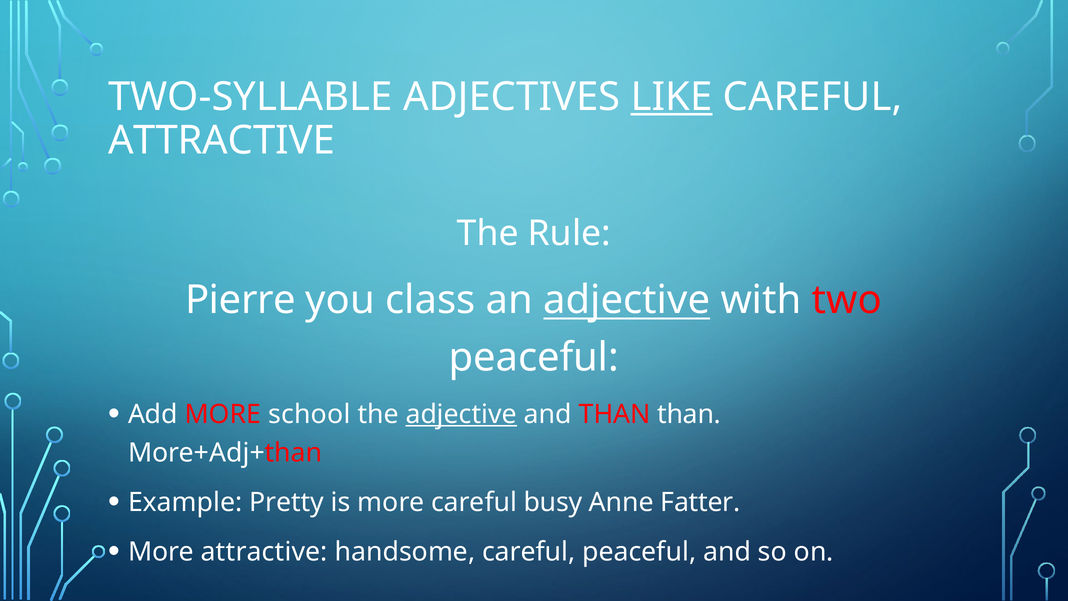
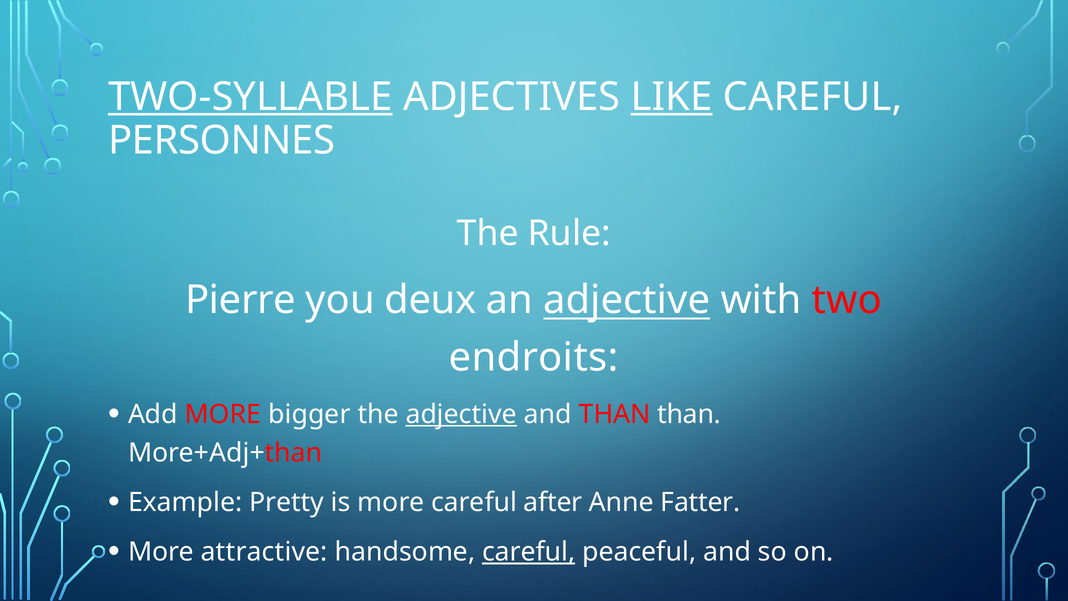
TWO-SYLLABLE underline: none -> present
ATTRACTIVE at (221, 140): ATTRACTIVE -> PERSONNES
class: class -> deux
peaceful at (534, 358): peaceful -> endroits
school: school -> bigger
busy: busy -> after
careful at (529, 552) underline: none -> present
